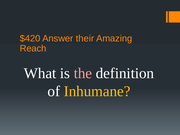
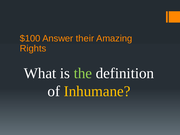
$420: $420 -> $100
Reach: Reach -> Rights
the colour: pink -> light green
